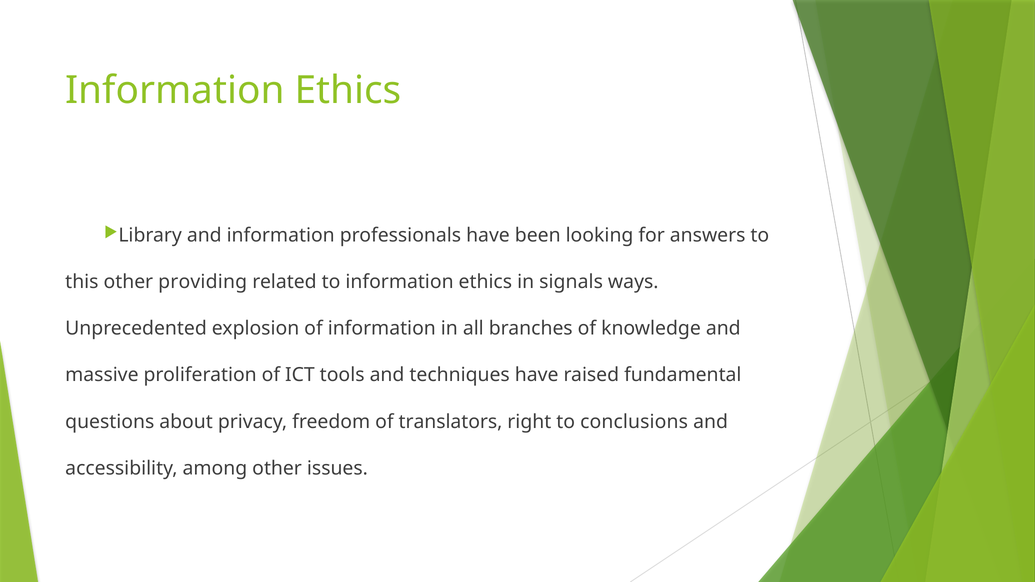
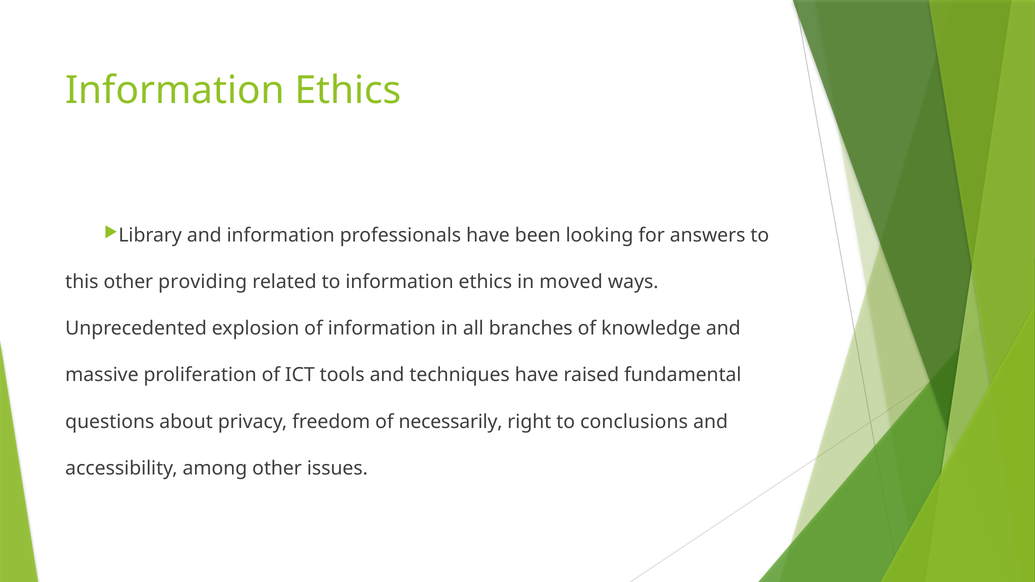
signals: signals -> moved
translators: translators -> necessarily
